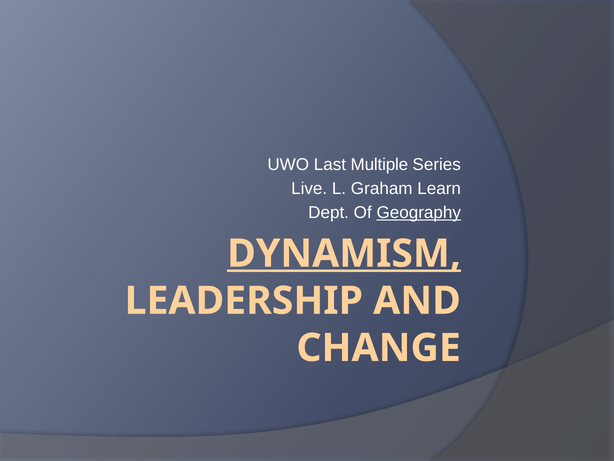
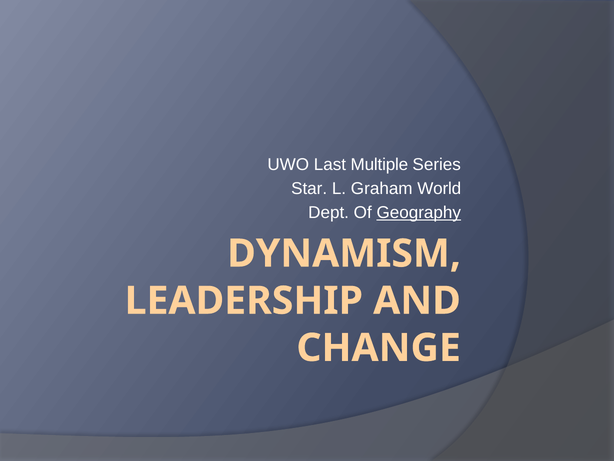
Live: Live -> Star
Learn: Learn -> World
DYNAMISM underline: present -> none
